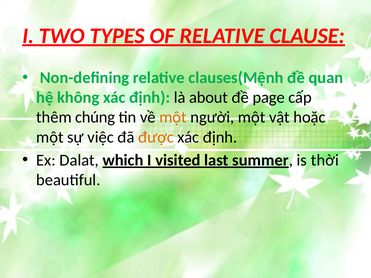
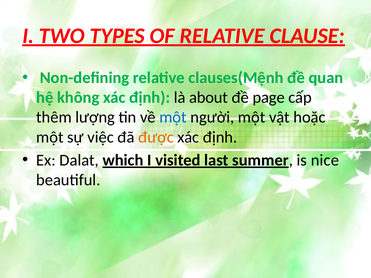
chúng: chúng -> lượng
một at (173, 117) colour: orange -> blue
thời: thời -> nice
